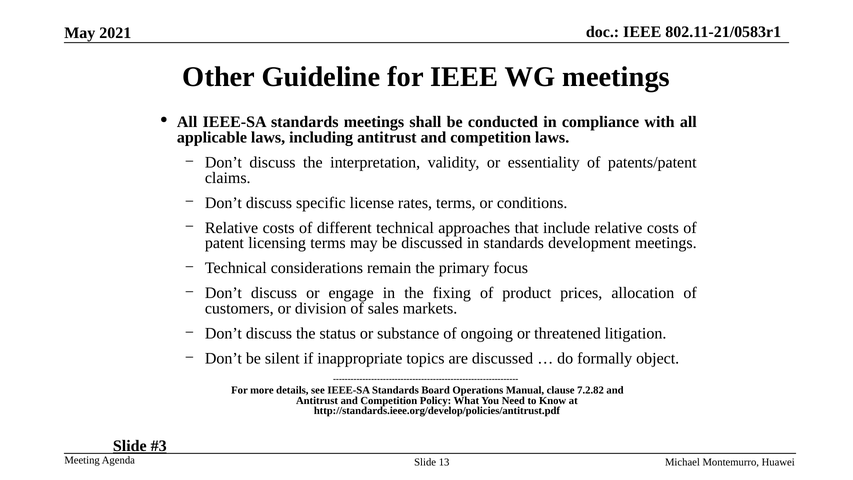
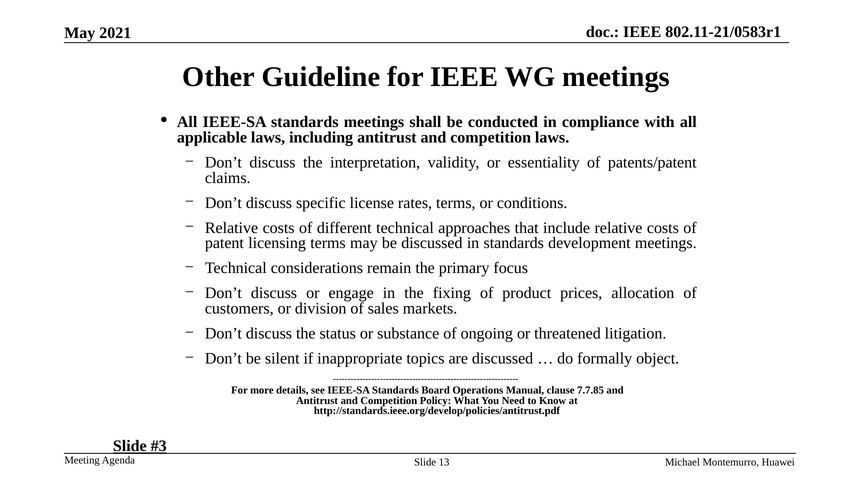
7.2.82: 7.2.82 -> 7.7.85
